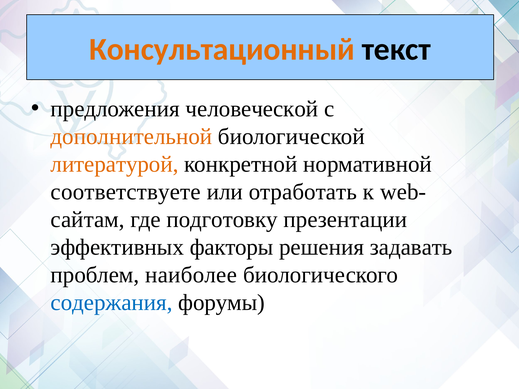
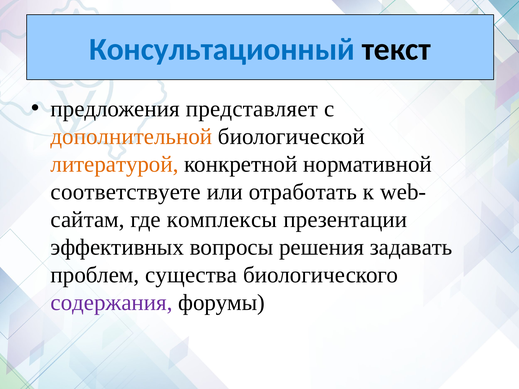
Консультационный colour: orange -> blue
человеческой: человеческой -> представляет
подготовку: подготовку -> комплексы
факторы: факторы -> вопросы
наиболее: наиболее -> существа
содержания colour: blue -> purple
